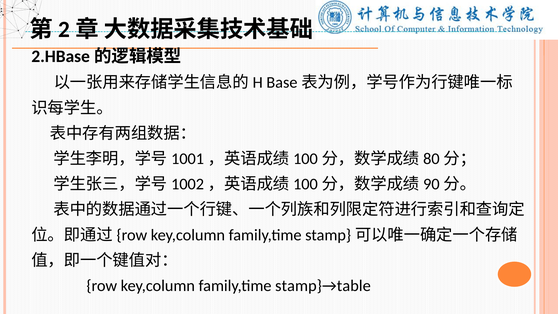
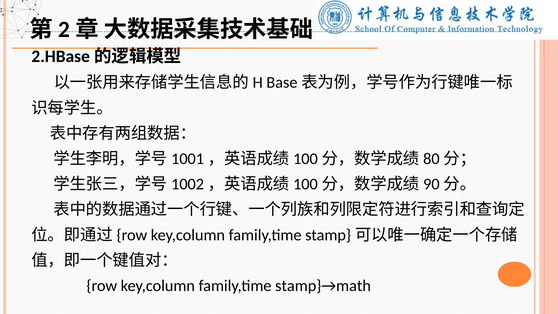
stamp}→table: stamp}→table -> stamp}→math
